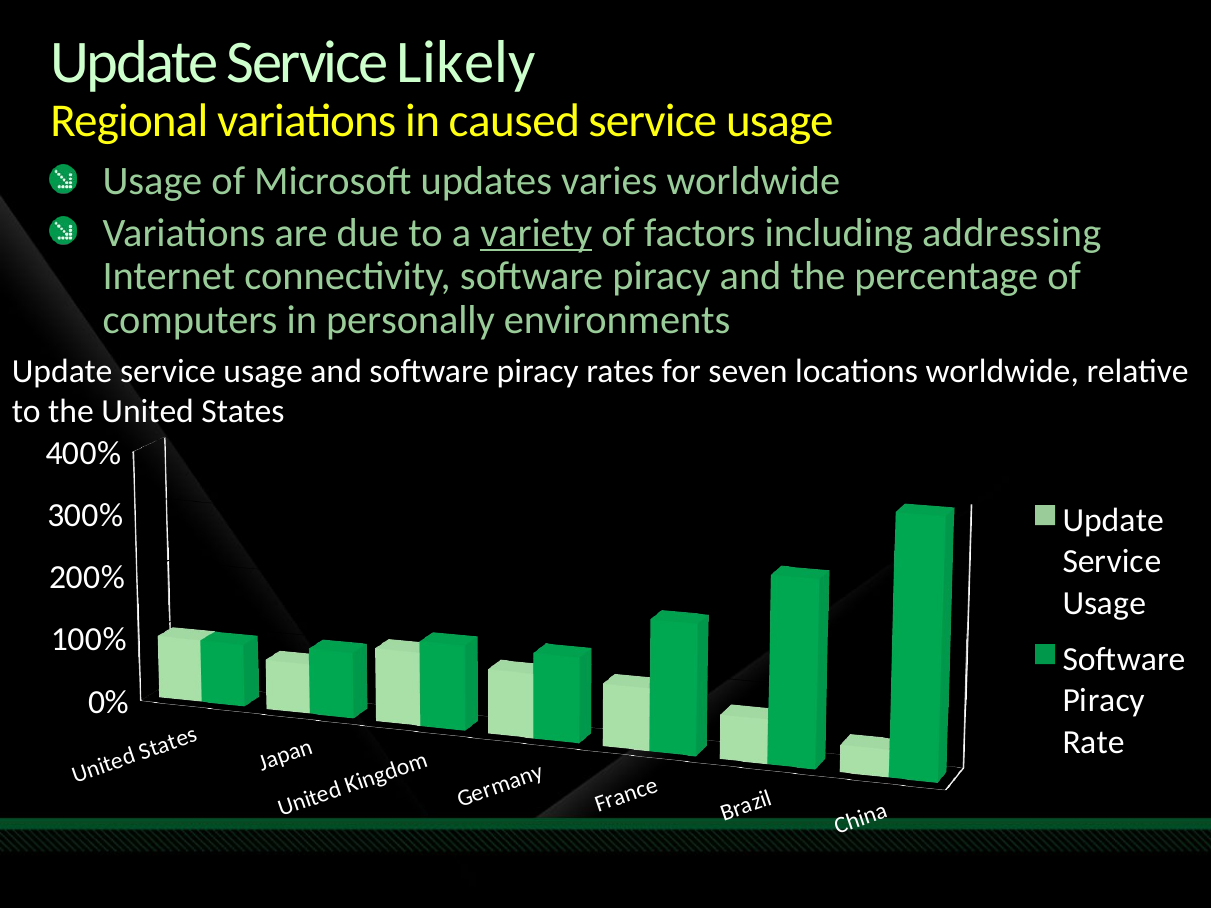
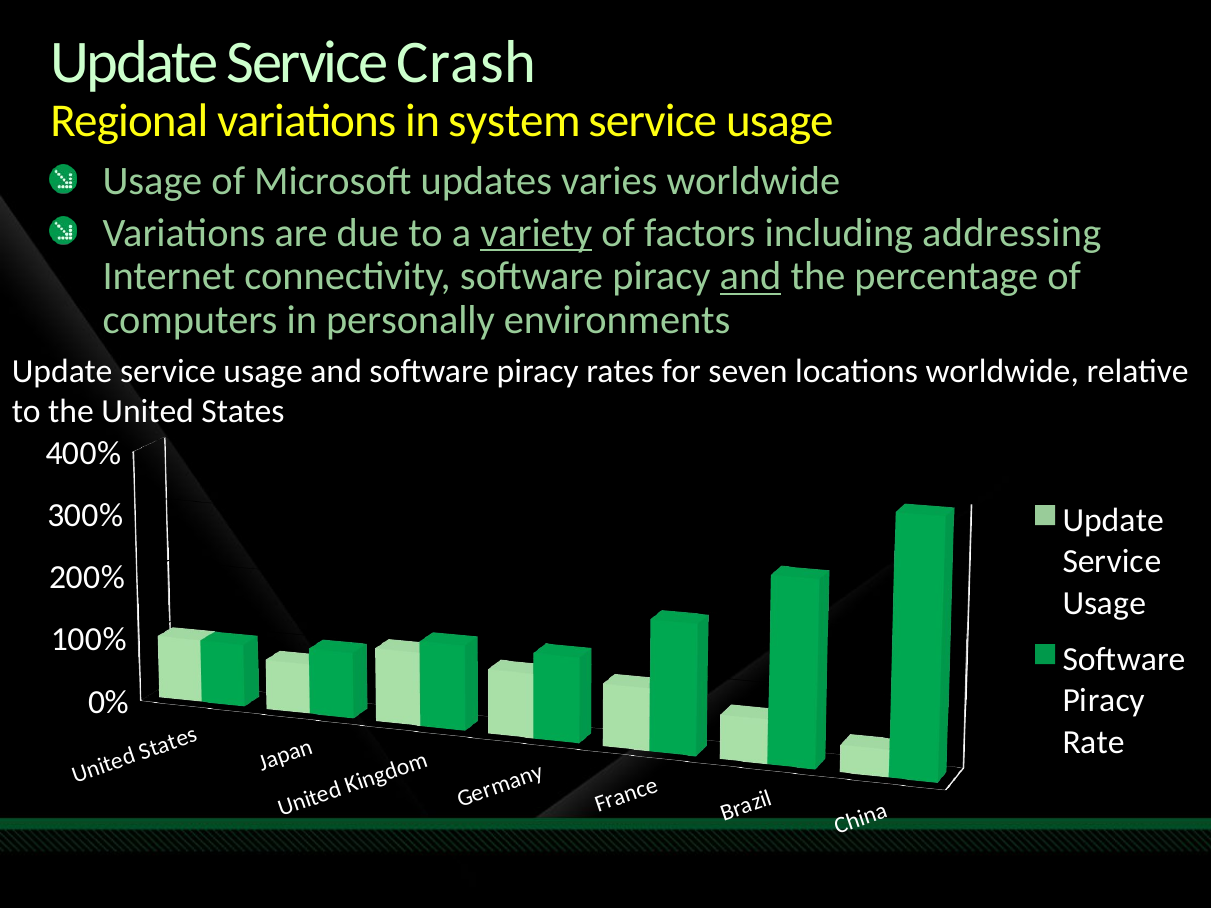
Likely: Likely -> Crash
caused: caused -> system
and at (751, 277) underline: none -> present
